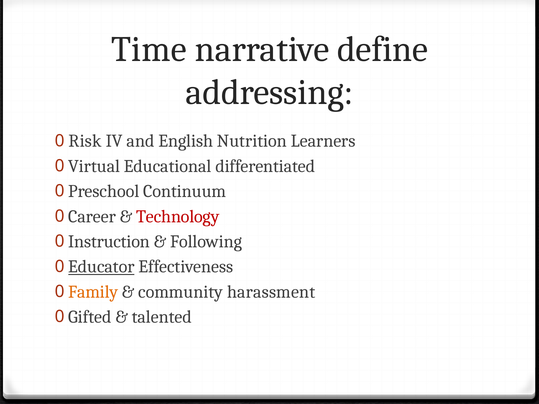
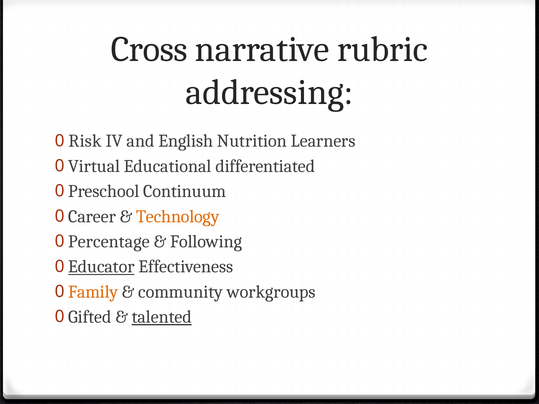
Time: Time -> Cross
define: define -> rubric
Technology colour: red -> orange
Instruction: Instruction -> Percentage
harassment: harassment -> workgroups
talented underline: none -> present
